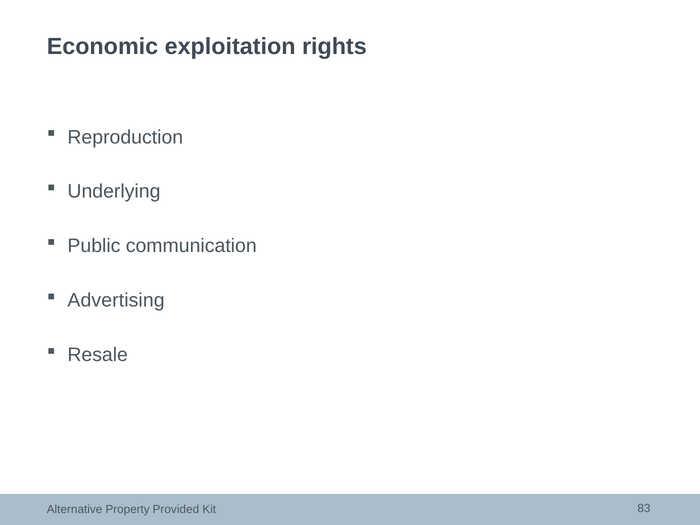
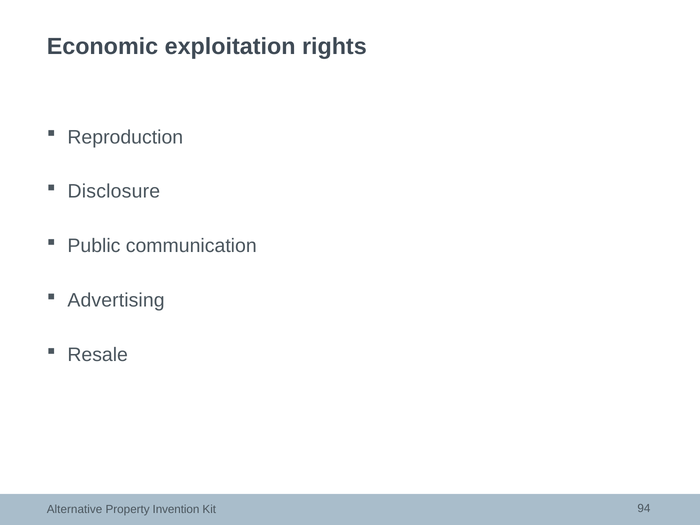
Underlying: Underlying -> Disclosure
Provided: Provided -> Invention
83: 83 -> 94
